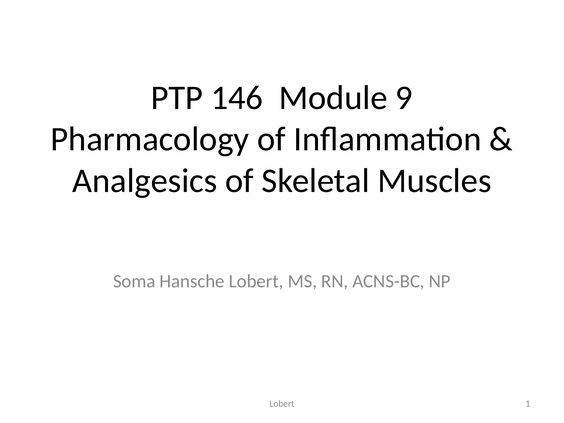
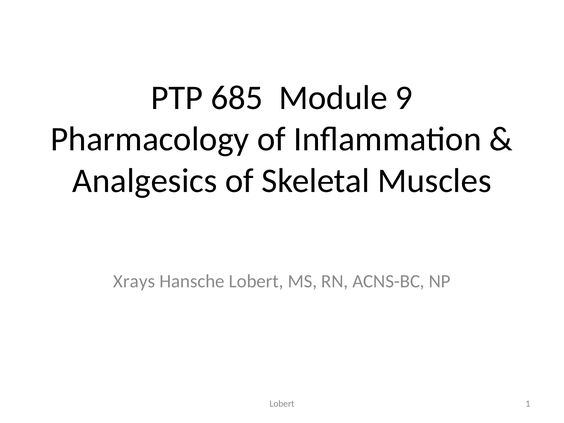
146: 146 -> 685
Soma: Soma -> Xrays
